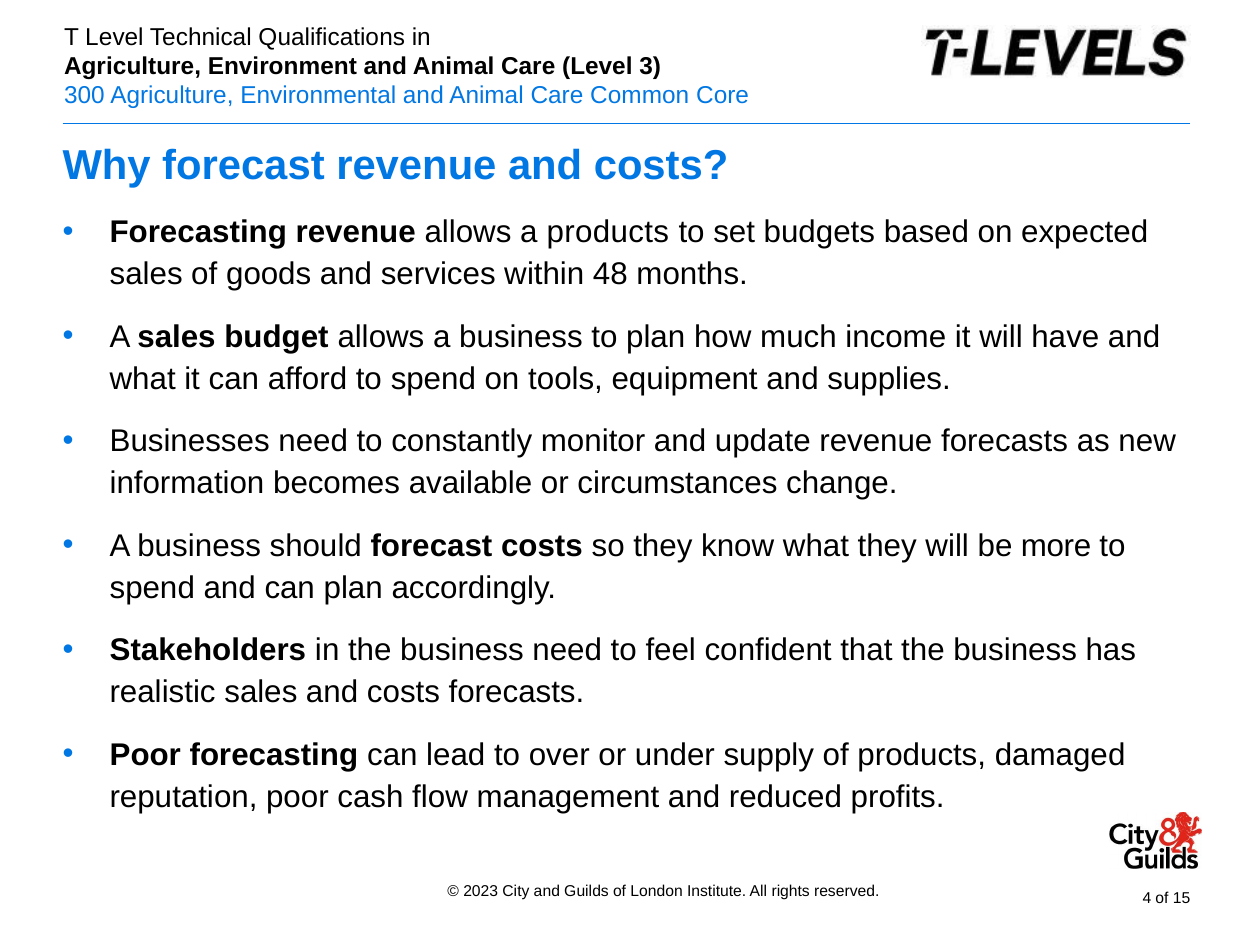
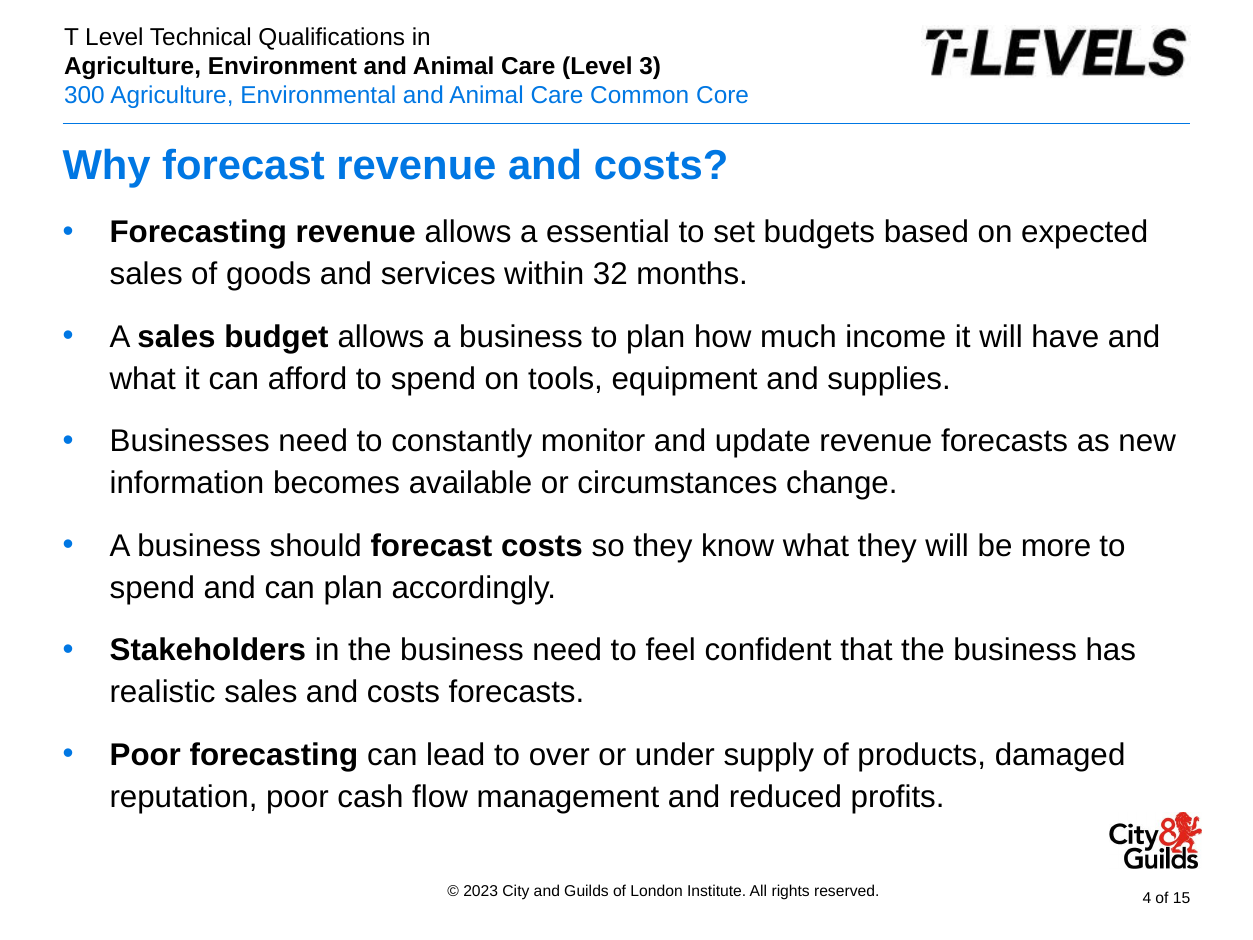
a products: products -> essential
48: 48 -> 32
